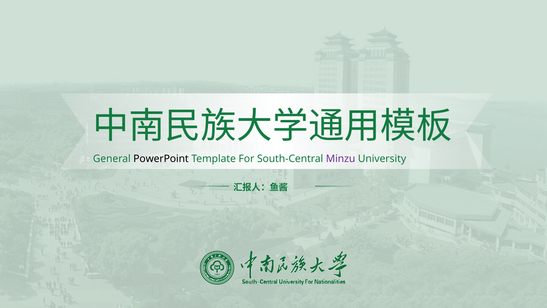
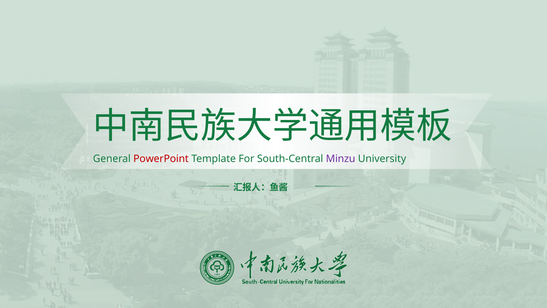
PowerPoint colour: black -> red
